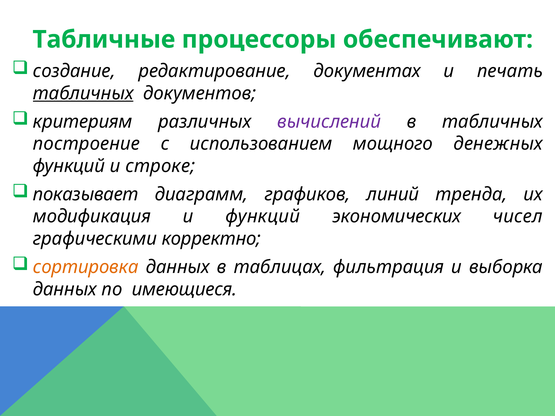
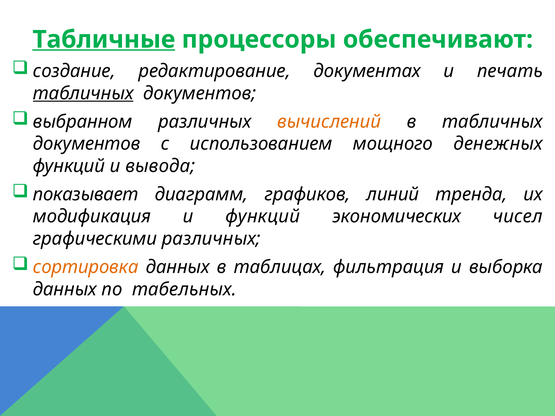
Табличные underline: none -> present
критериям: критериям -> выбранном
вычислений colour: purple -> orange
построение at (86, 144): построение -> документов
строке: строке -> вывода
графическими корректно: корректно -> различных
имеющиеся: имеющиеся -> табельных
